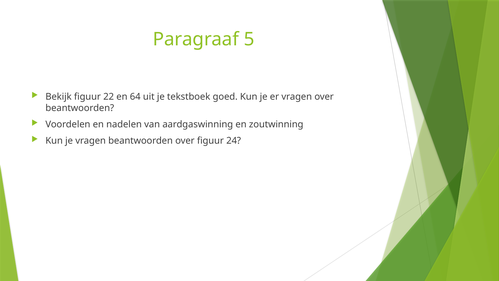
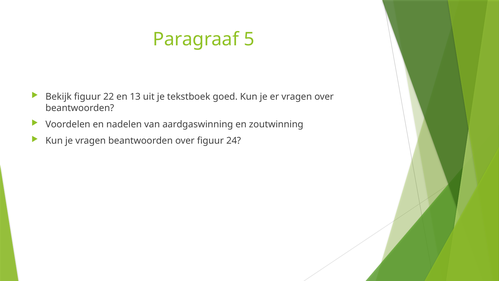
64: 64 -> 13
